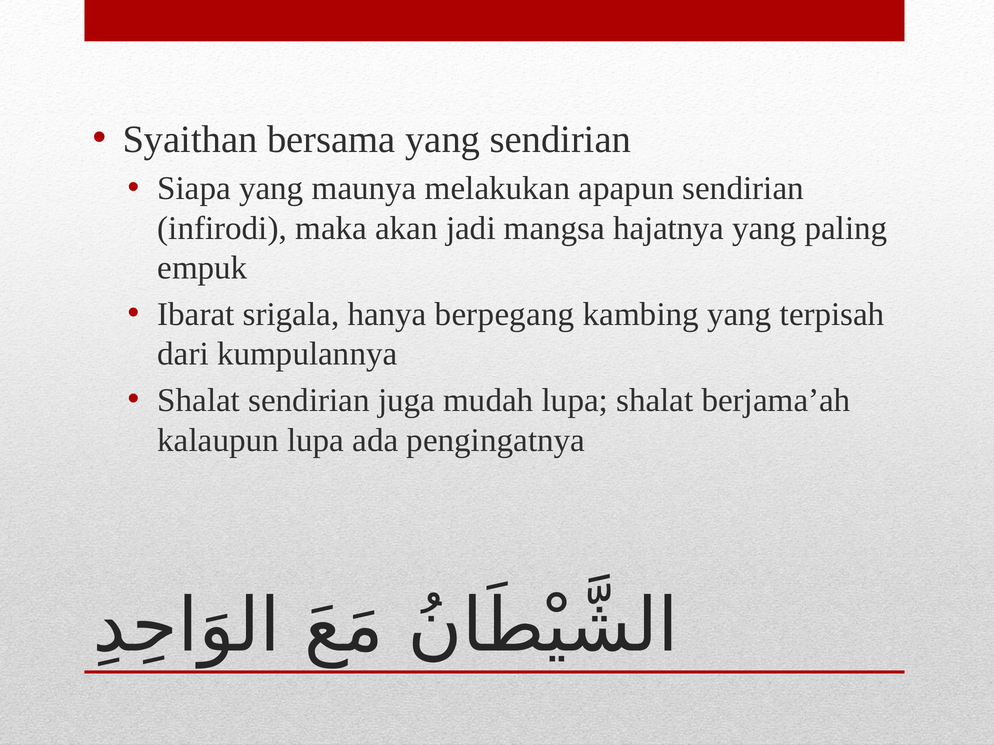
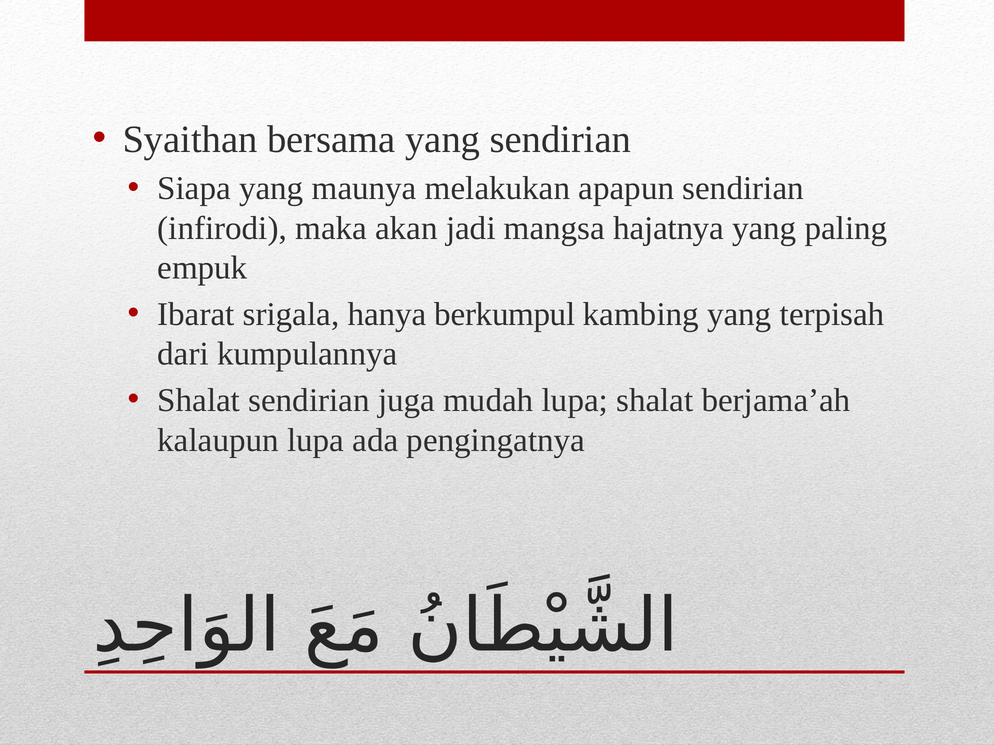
berpegang: berpegang -> berkumpul
